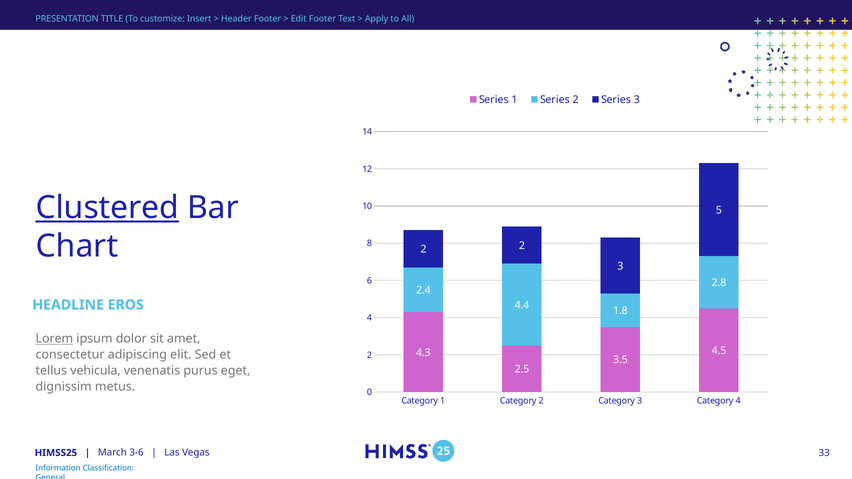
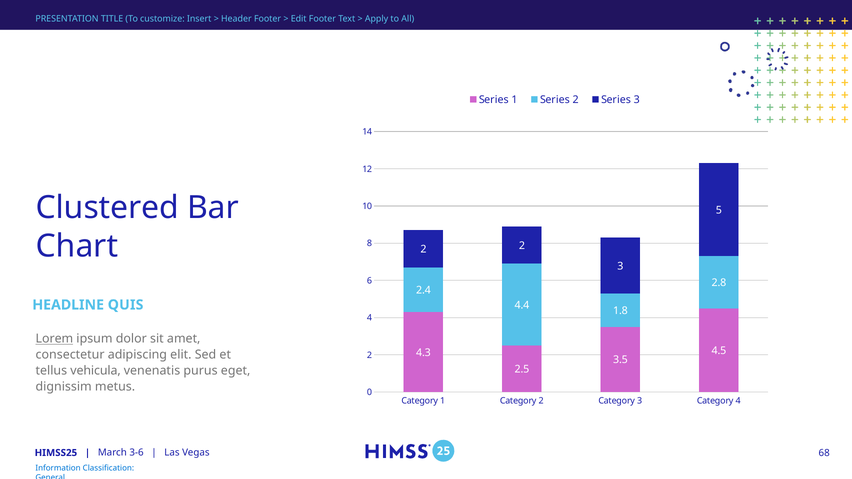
Clustered underline: present -> none
EROS: EROS -> QUIS
33: 33 -> 68
